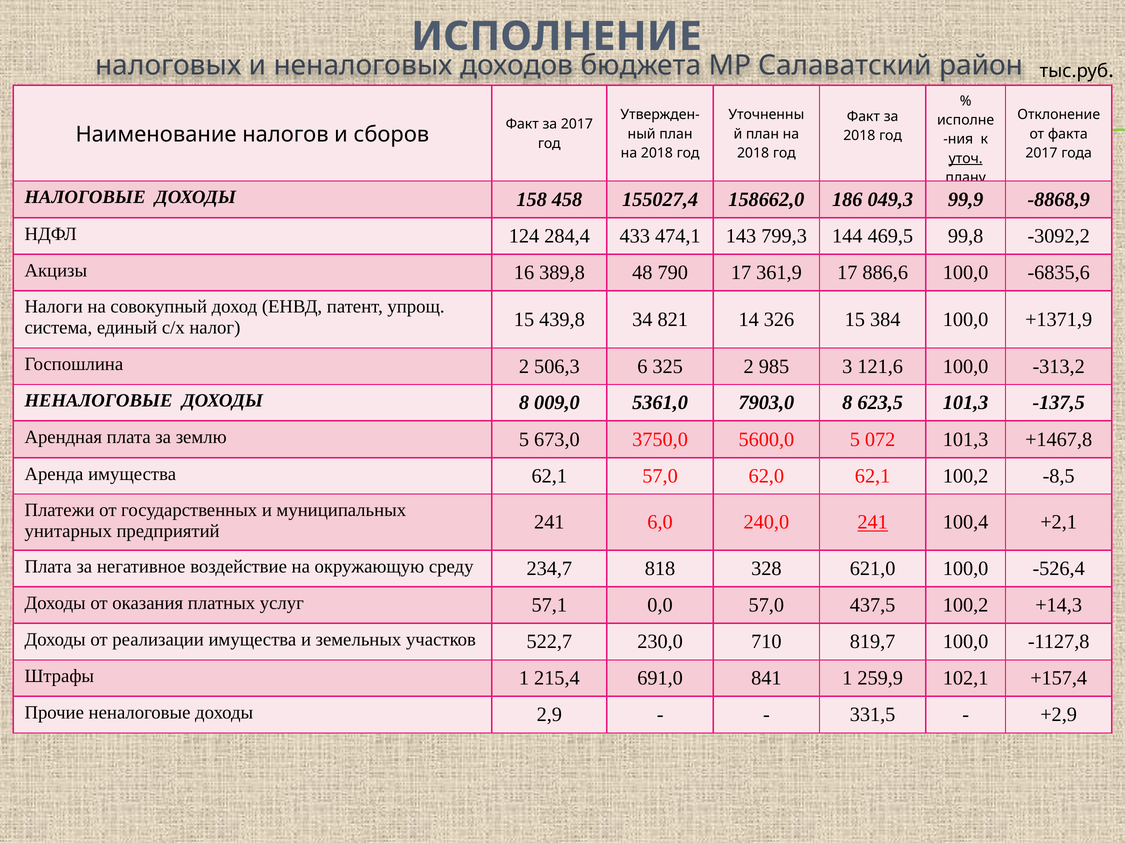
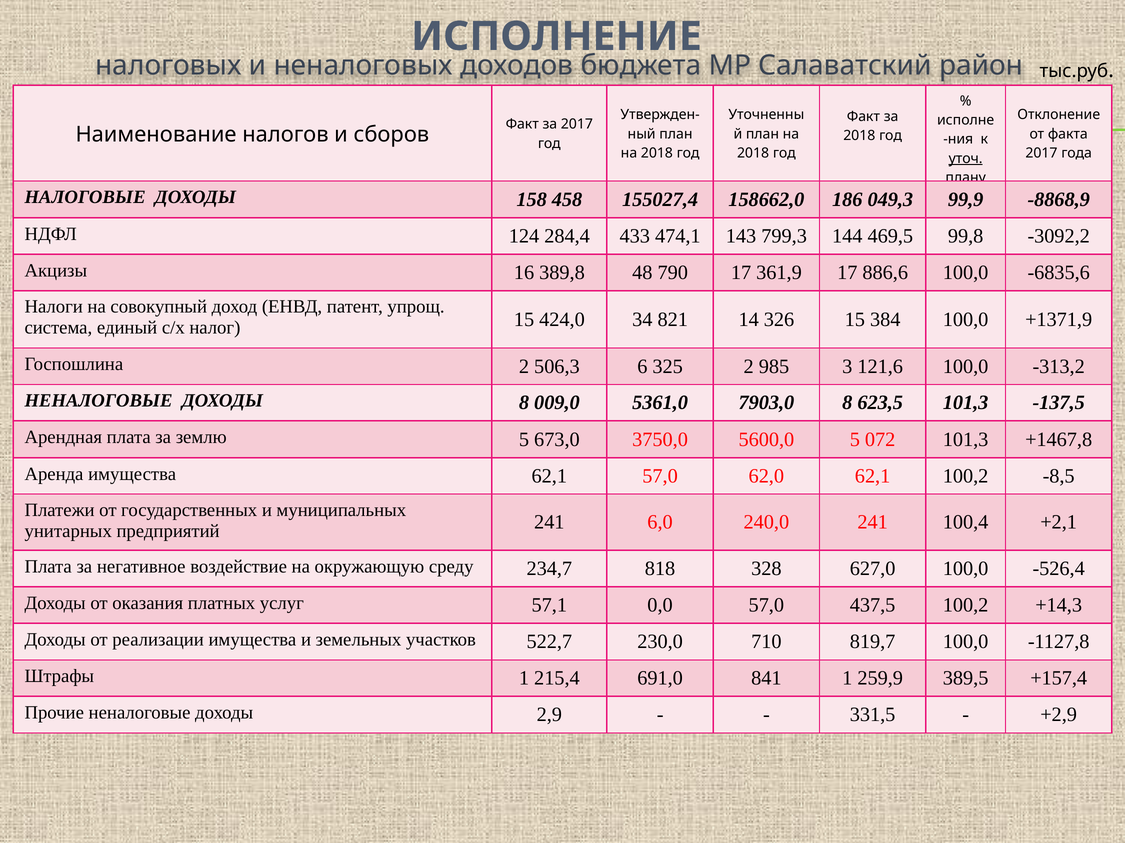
439,8: 439,8 -> 424,0
241 at (873, 523) underline: present -> none
621,0: 621,0 -> 627,0
102,1: 102,1 -> 389,5
